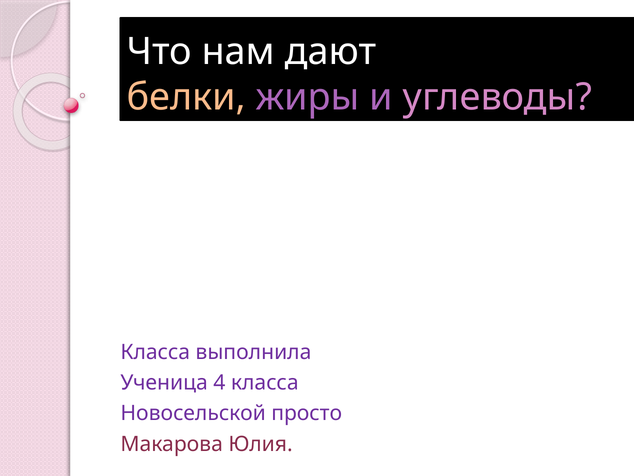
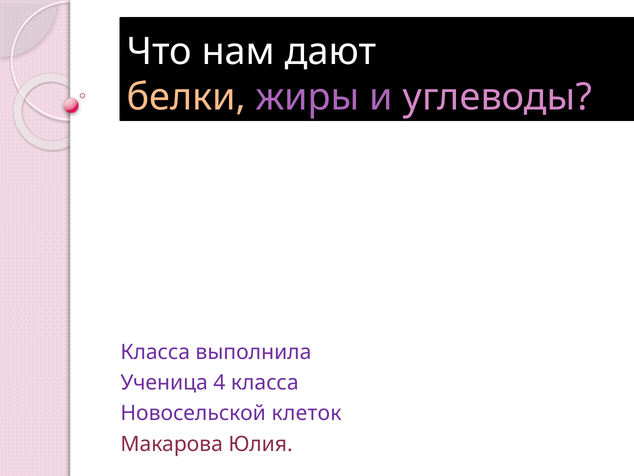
просто: просто -> клеток
